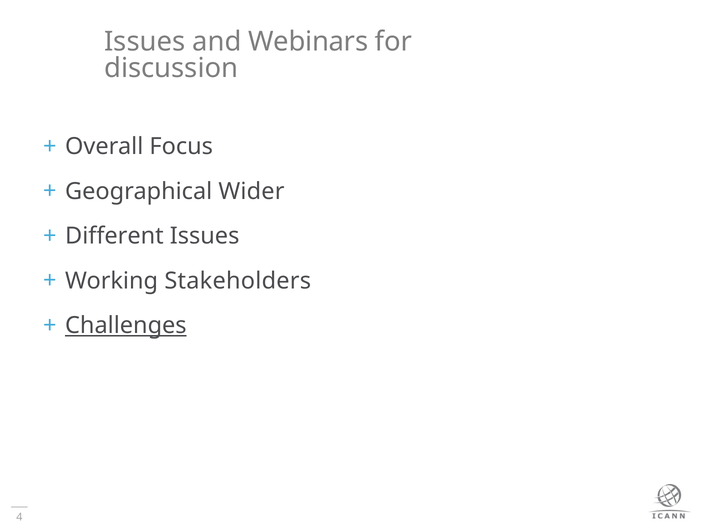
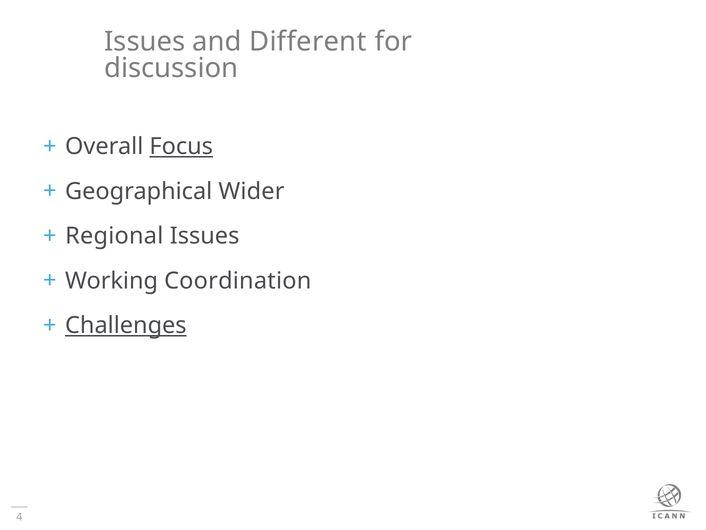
Webinars: Webinars -> Different
Focus underline: none -> present
Different: Different -> Regional
Stakeholders: Stakeholders -> Coordination
